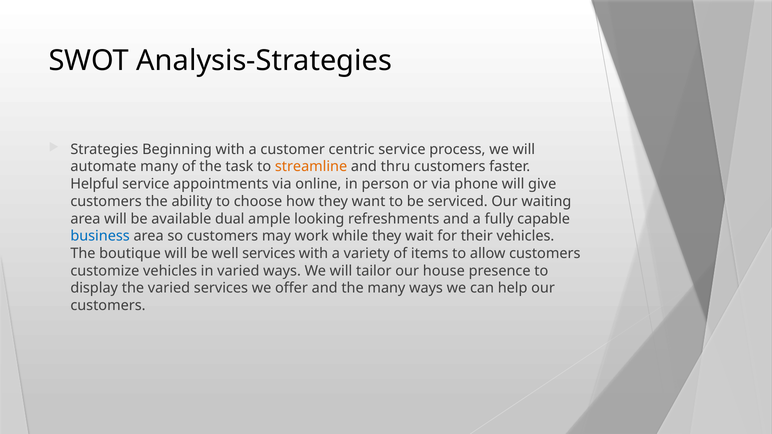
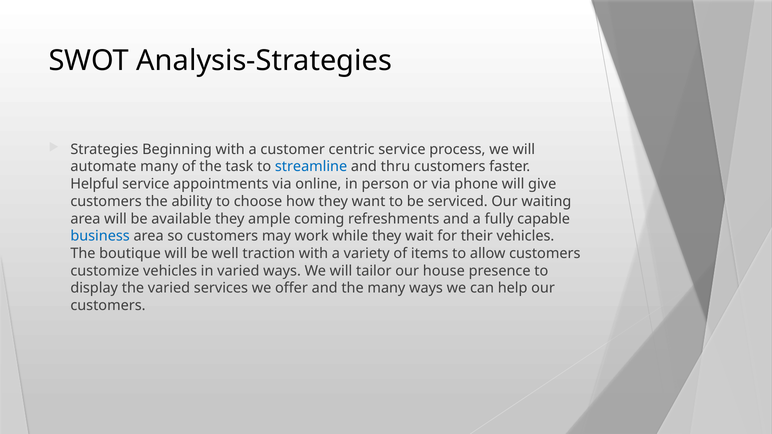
streamline colour: orange -> blue
available dual: dual -> they
looking: looking -> coming
well services: services -> traction
